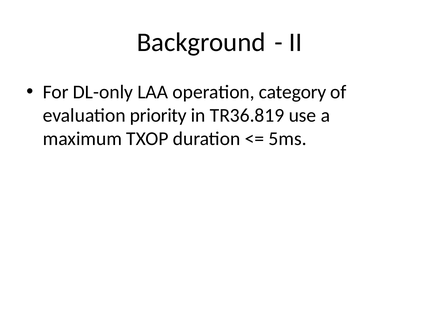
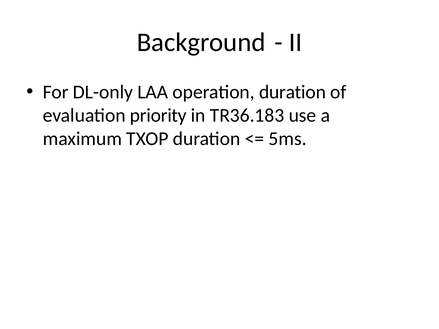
operation category: category -> duration
TR36.819: TR36.819 -> TR36.183
